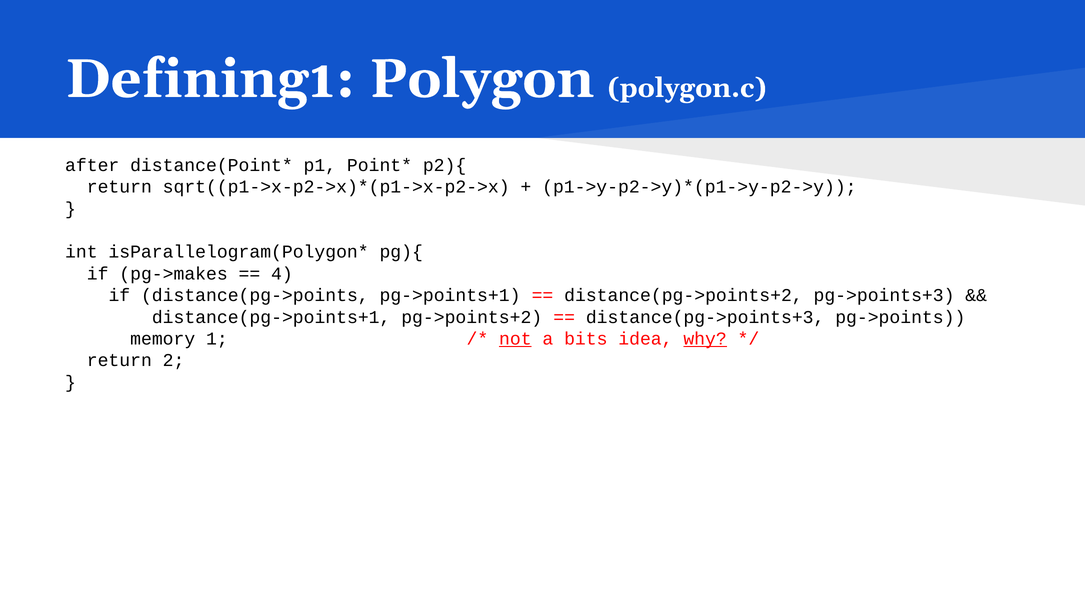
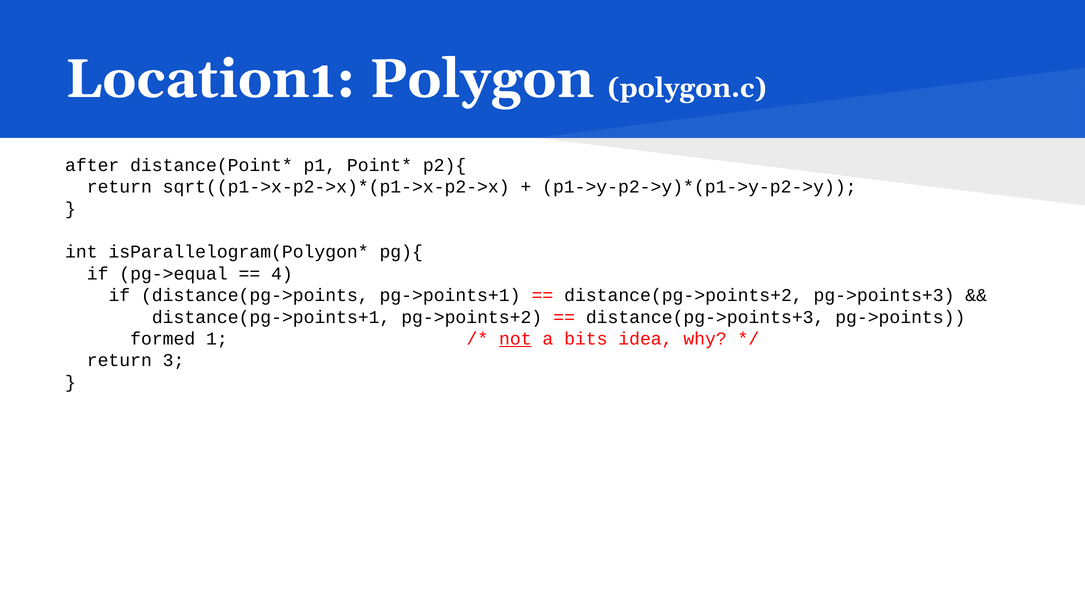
Defining1: Defining1 -> Location1
pg->makes: pg->makes -> pg->equal
memory: memory -> formed
why underline: present -> none
2: 2 -> 3
